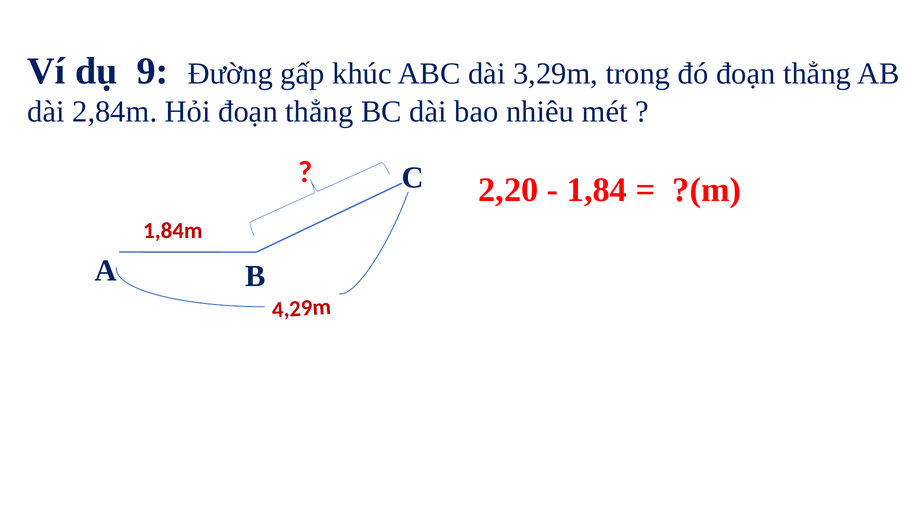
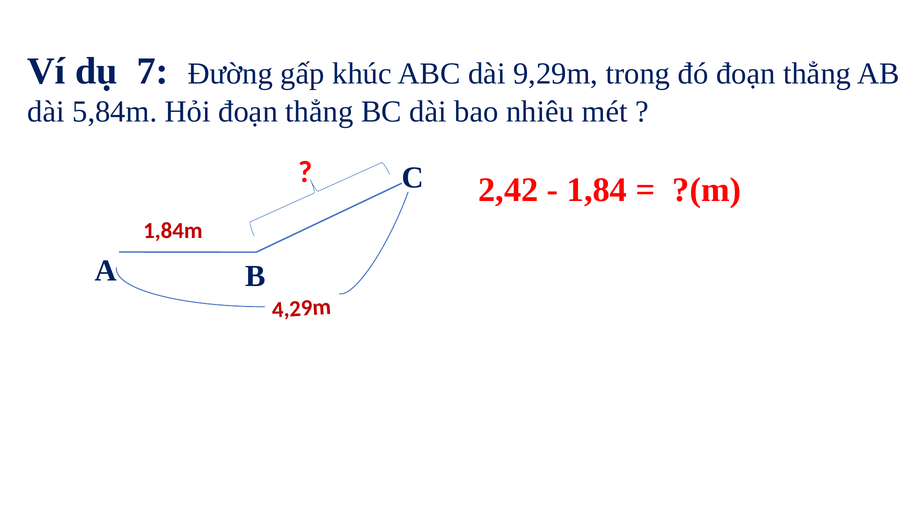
9: 9 -> 7
3,29m: 3,29m -> 9,29m
2,84m: 2,84m -> 5,84m
2,20: 2,20 -> 2,42
